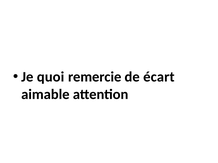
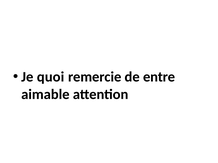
écart: écart -> entre
